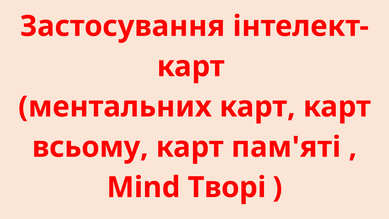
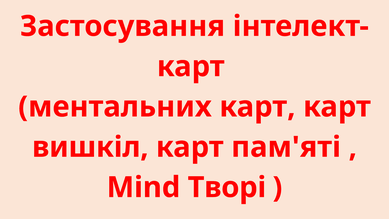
всьому: всьому -> вишкіл
